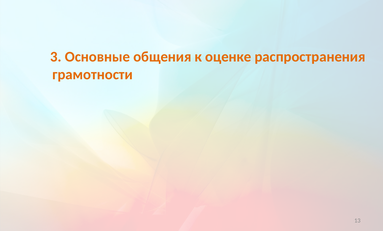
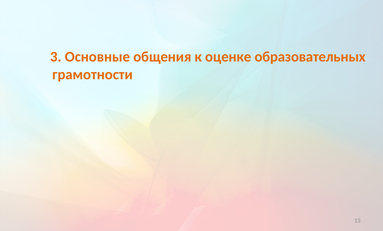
распространения: распространения -> образовательных
